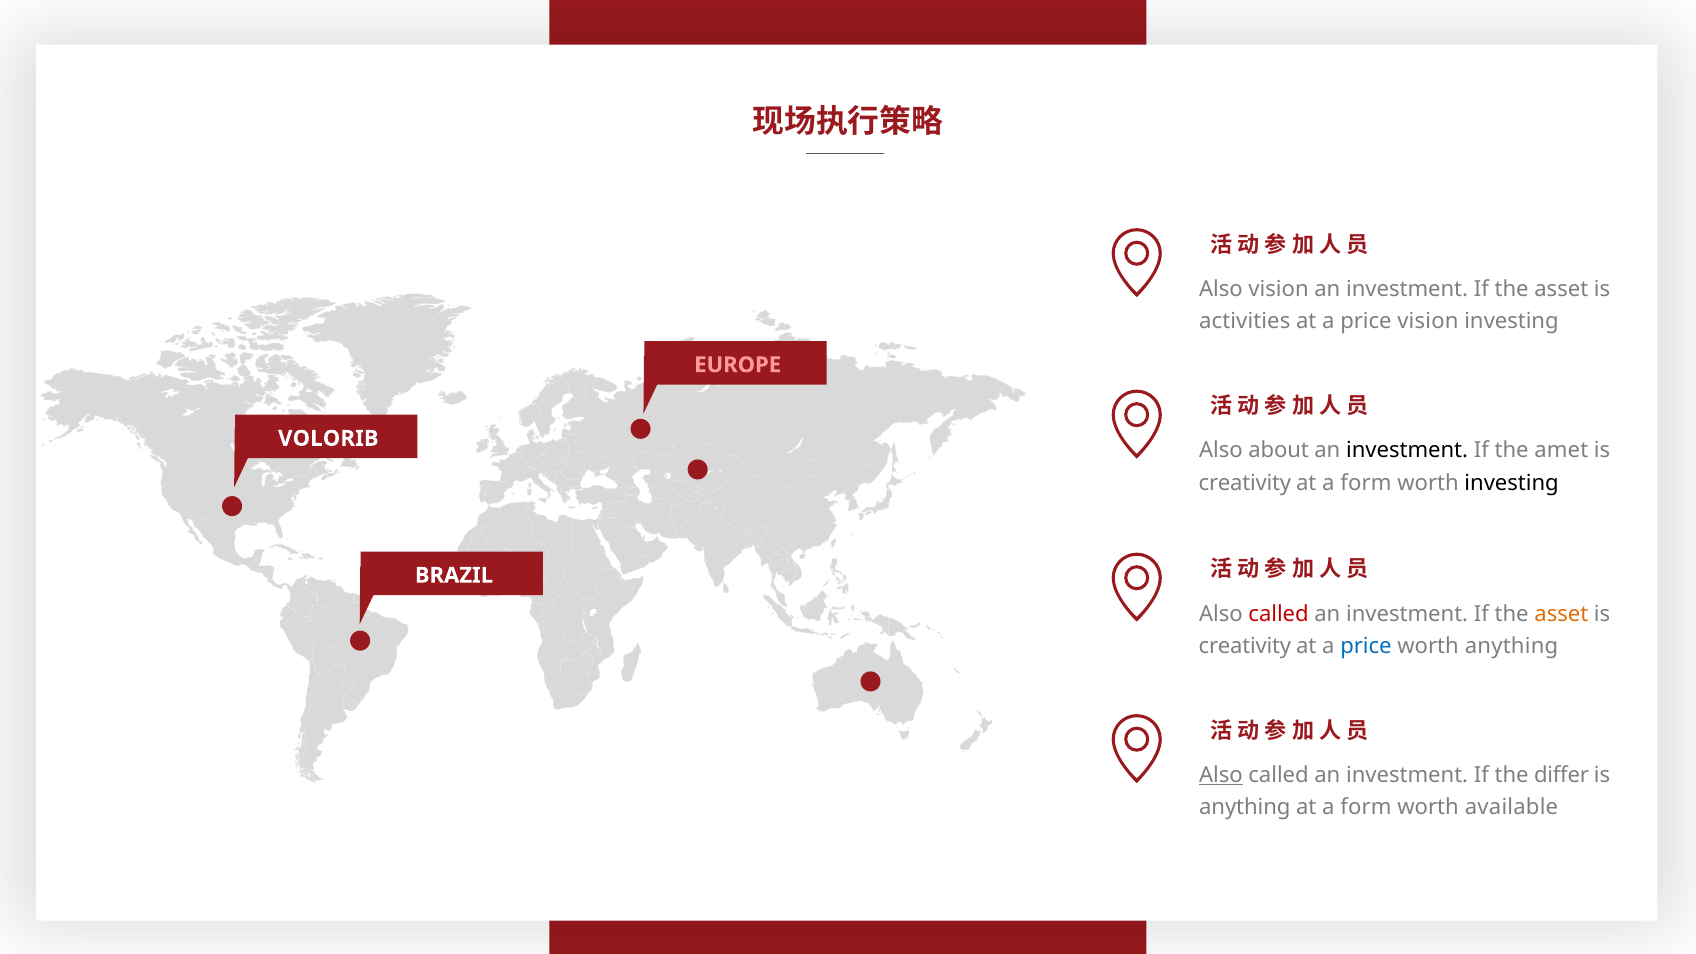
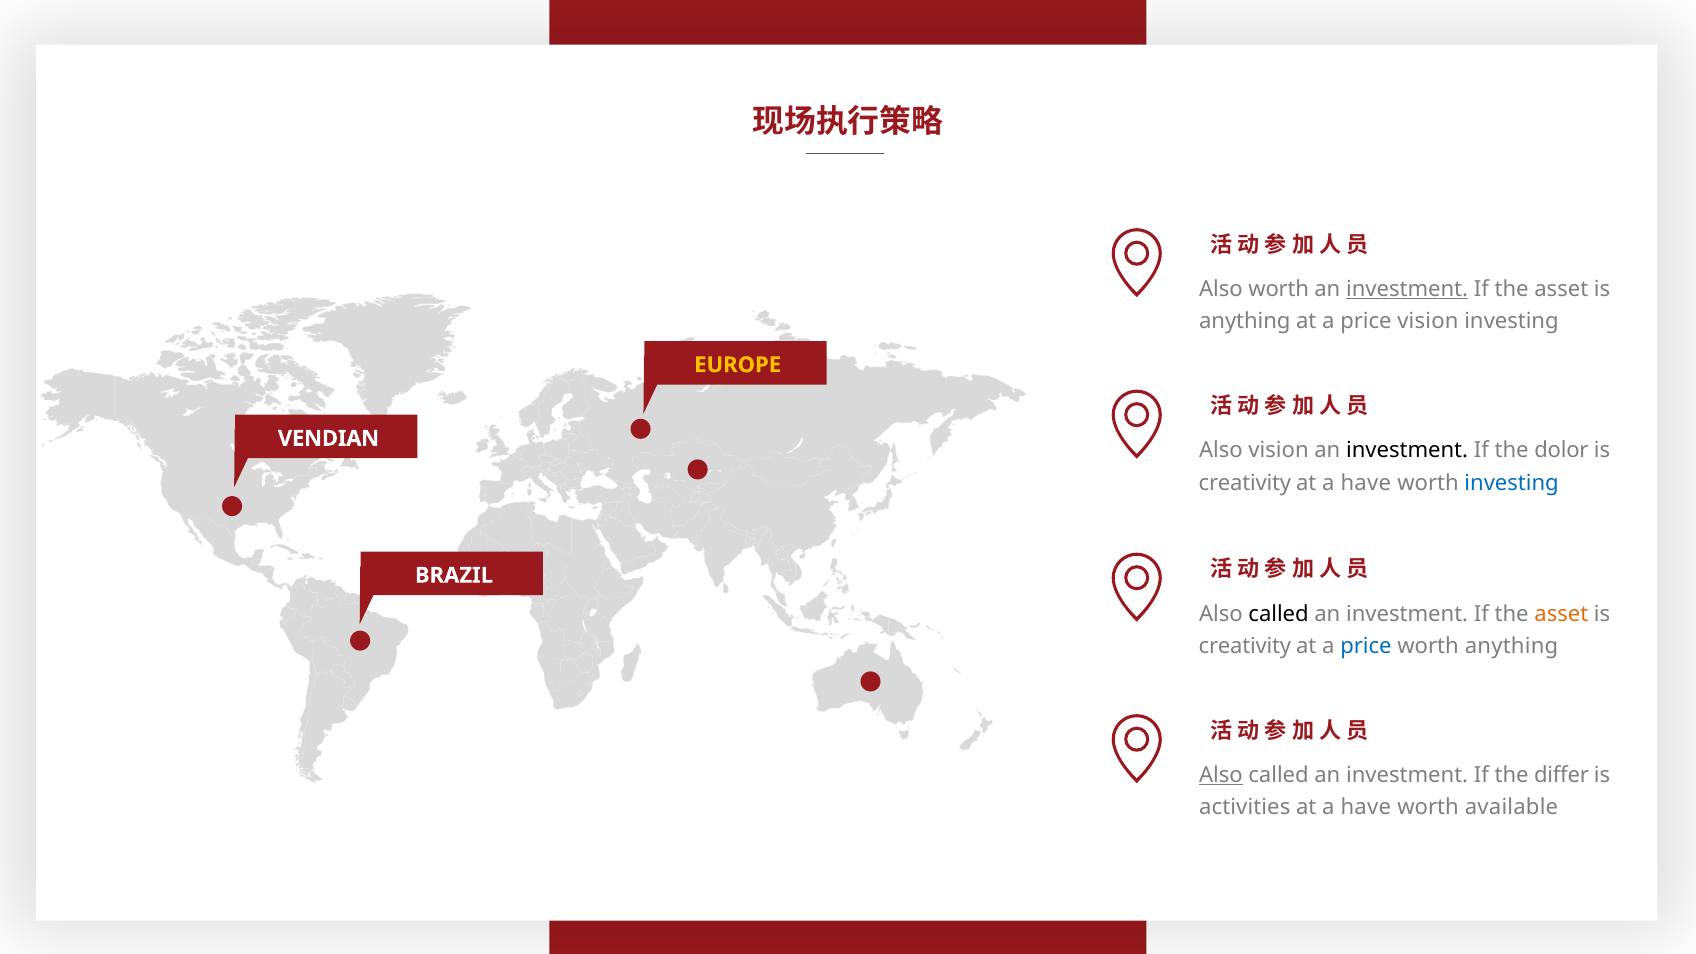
Also vision: vision -> worth
investment at (1407, 289) underline: none -> present
activities at (1245, 321): activities -> anything
EUROPE colour: pink -> yellow
VOLORIB: VOLORIB -> VENDIAN
Also about: about -> vision
amet: amet -> dolor
form at (1366, 483): form -> have
investing at (1512, 483) colour: black -> blue
called at (1279, 614) colour: red -> black
anything at (1245, 807): anything -> activities
form at (1366, 807): form -> have
